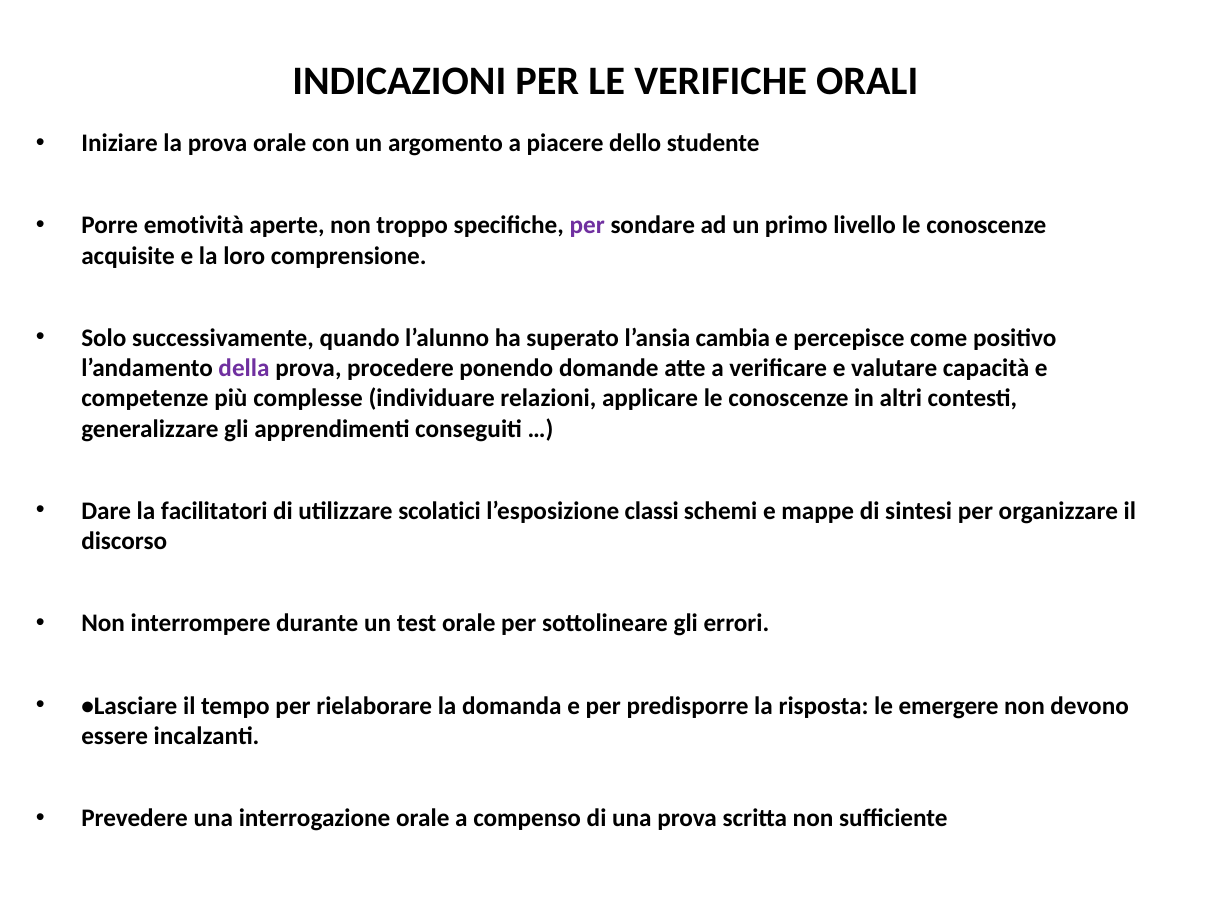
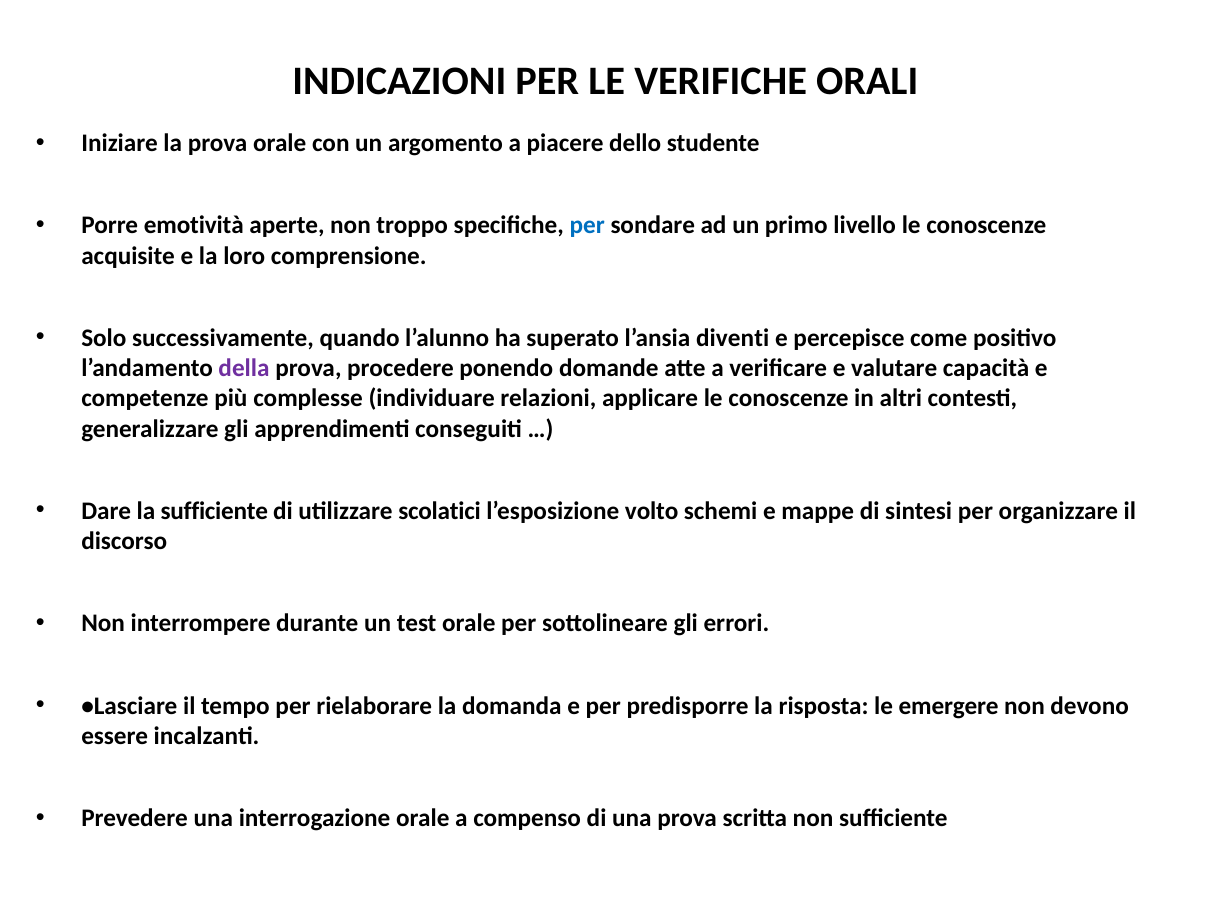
per at (587, 225) colour: purple -> blue
cambia: cambia -> diventi
la facilitatori: facilitatori -> sufficiente
classi: classi -> volto
